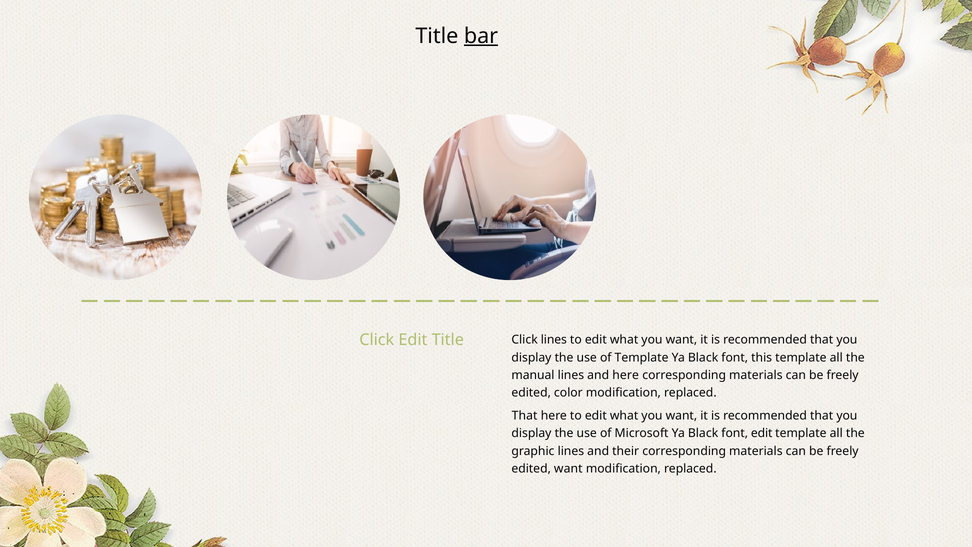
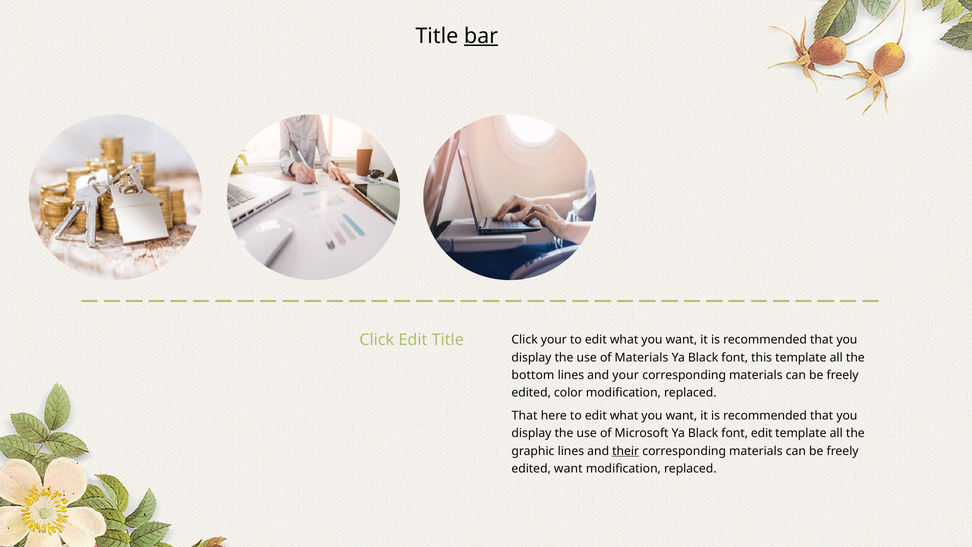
Click lines: lines -> your
of Template: Template -> Materials
manual: manual -> bottom
and here: here -> your
their underline: none -> present
